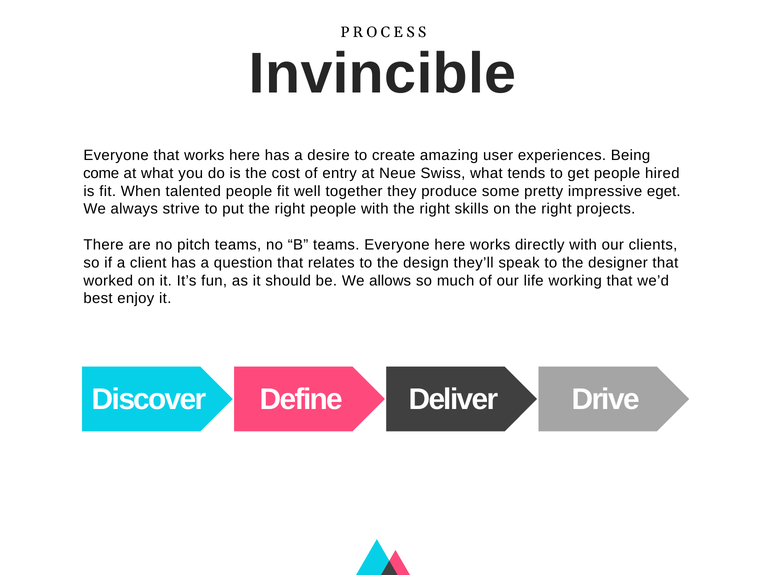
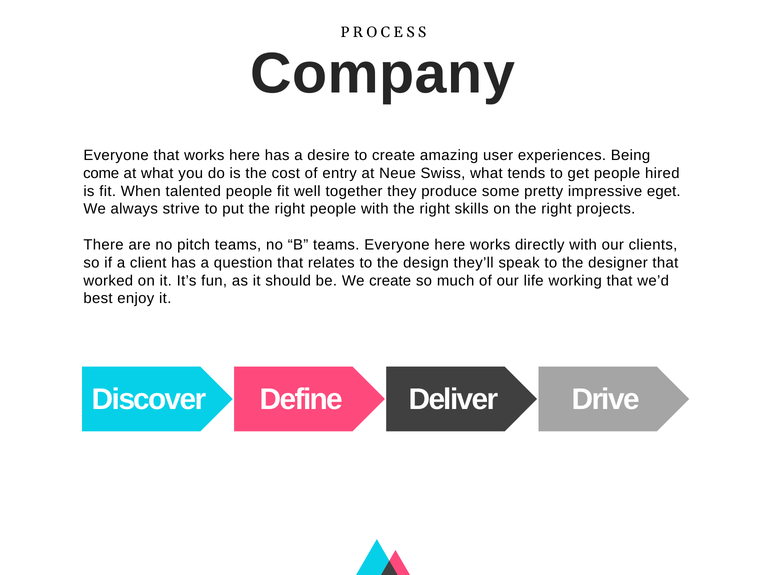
Invincible: Invincible -> Company
We allows: allows -> create
